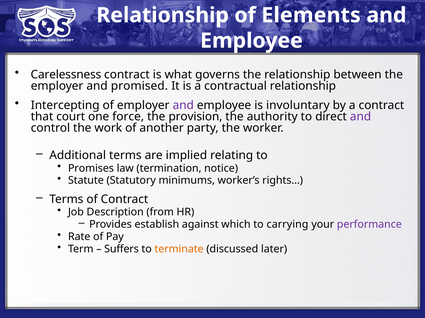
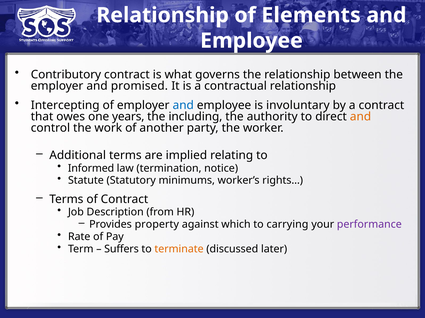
Carelessness: Carelessness -> Contributory
and at (183, 106) colour: purple -> blue
court: court -> owes
force: force -> years
provision: provision -> including
and at (361, 117) colour: purple -> orange
Promises: Promises -> Informed
establish: establish -> property
